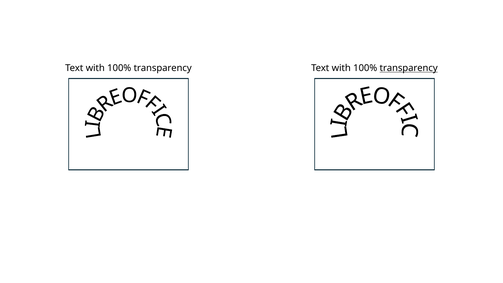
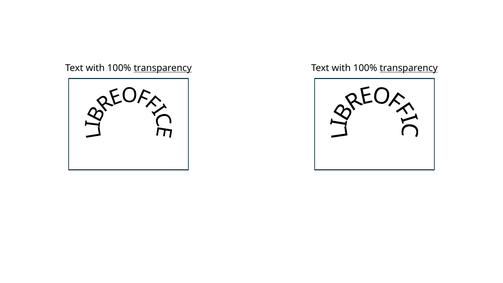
transparency at (163, 68) underline: none -> present
